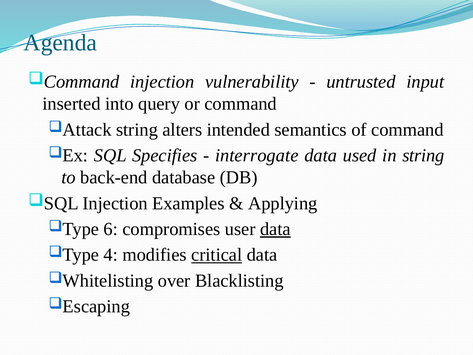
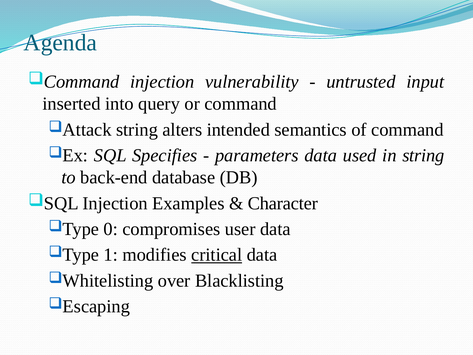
interrogate: interrogate -> parameters
Applying: Applying -> Character
6: 6 -> 0
data at (275, 229) underline: present -> none
4: 4 -> 1
